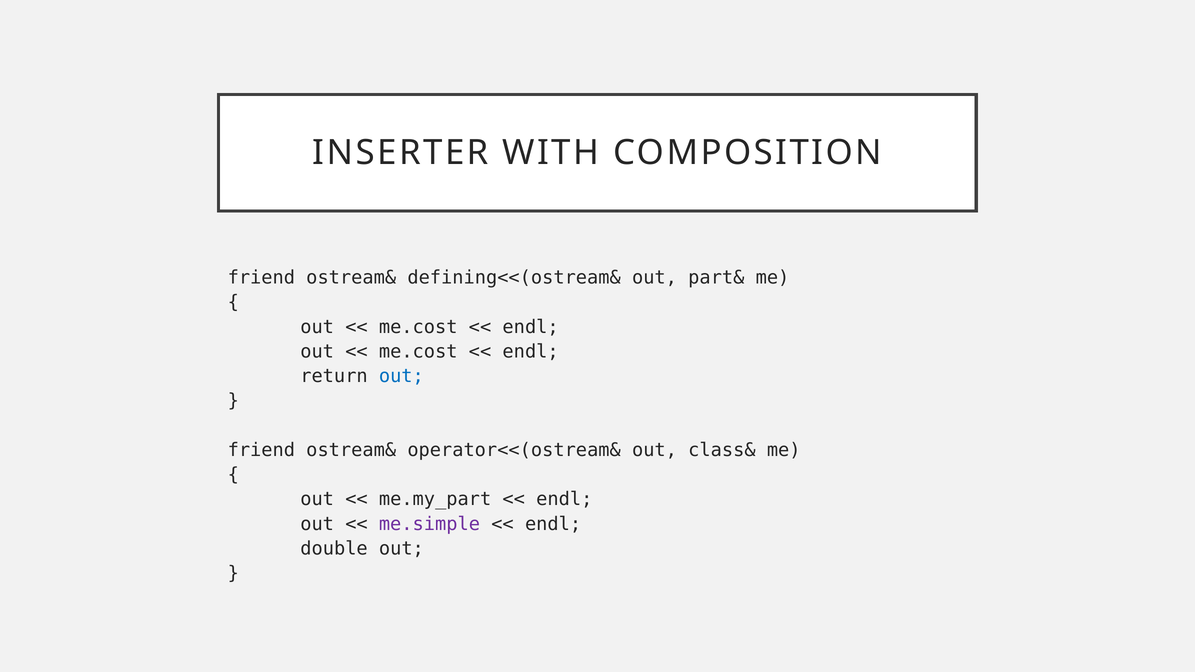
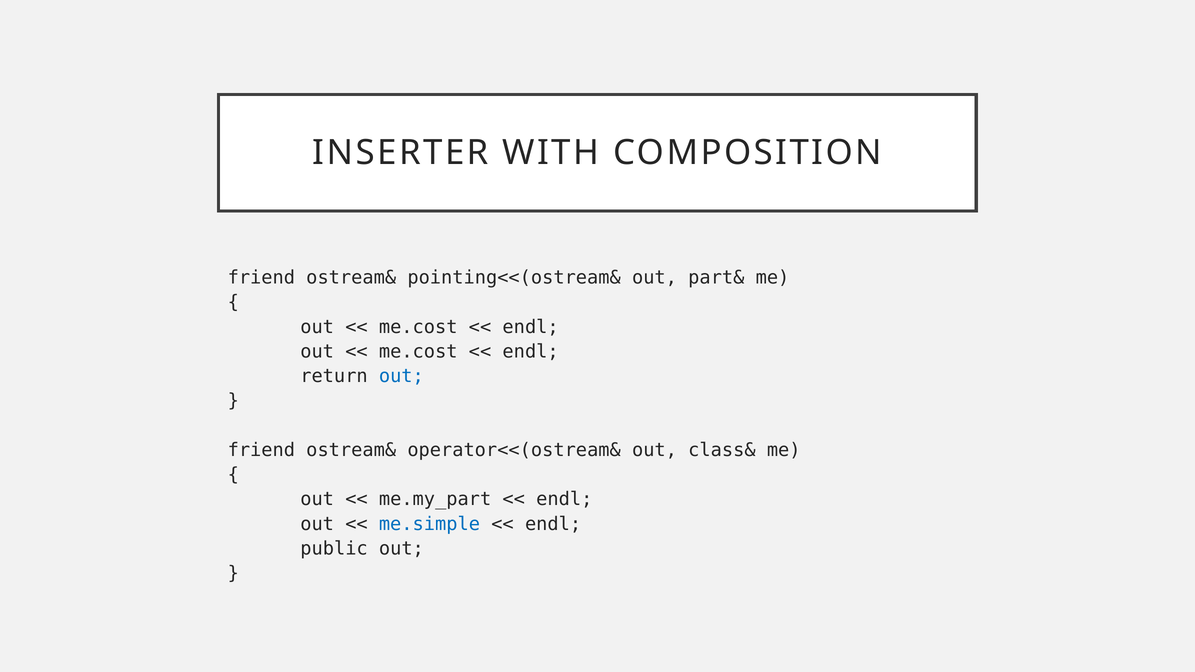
defining<<(ostream&: defining<<(ostream& -> pointing<<(ostream&
me.simple colour: purple -> blue
double: double -> public
